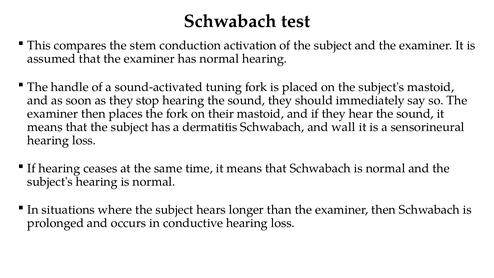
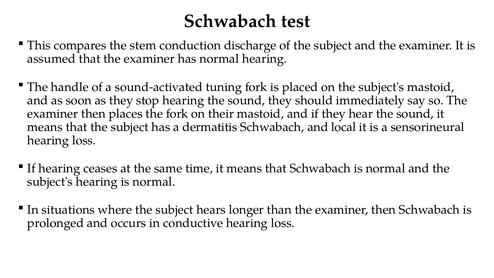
activation: activation -> discharge
wall: wall -> local
